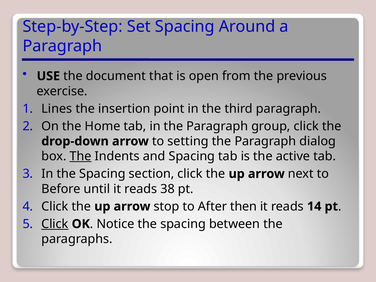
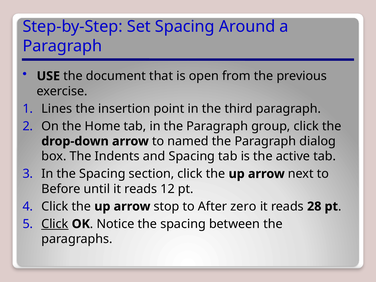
setting: setting -> named
The at (81, 156) underline: present -> none
38: 38 -> 12
then: then -> zero
14: 14 -> 28
